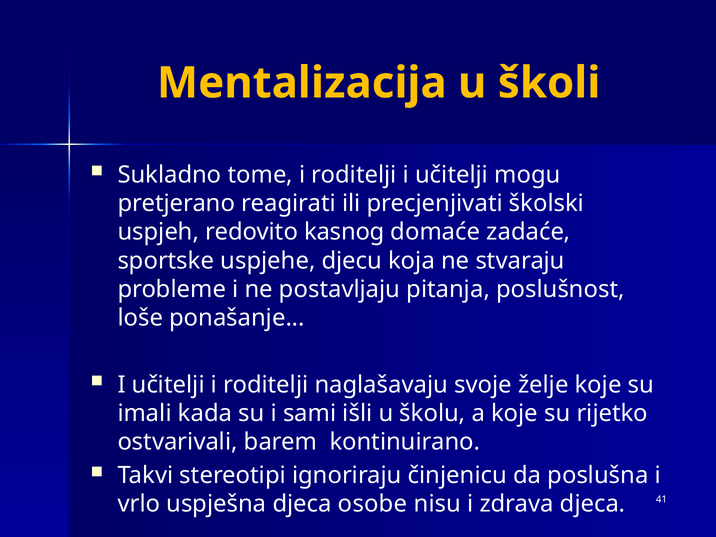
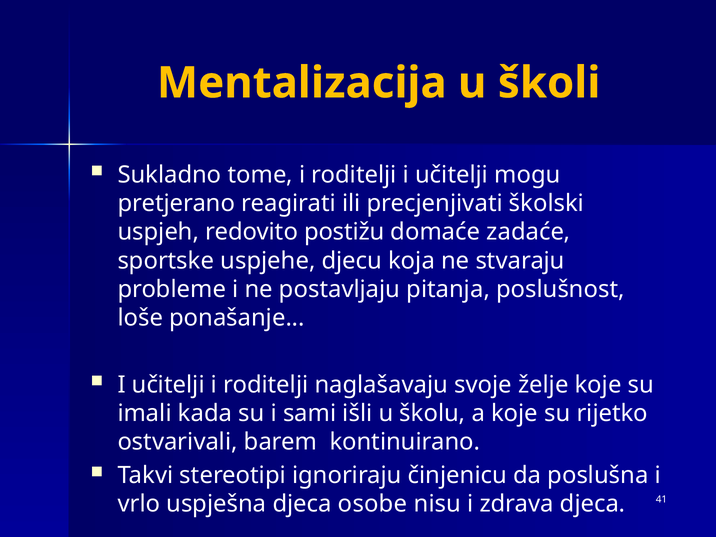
kasnog: kasnog -> postižu
